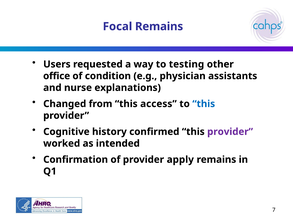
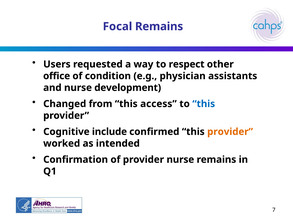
testing: testing -> respect
explanations: explanations -> development
history: history -> include
provider at (230, 132) colour: purple -> orange
provider apply: apply -> nurse
